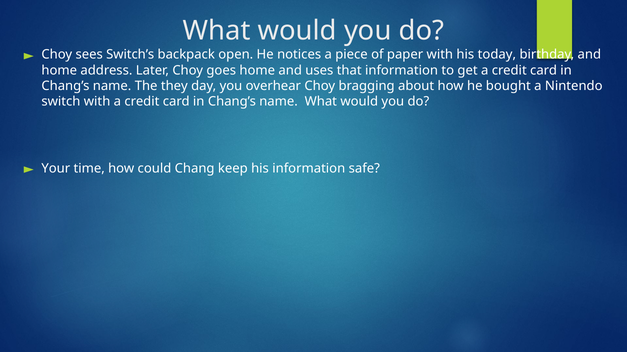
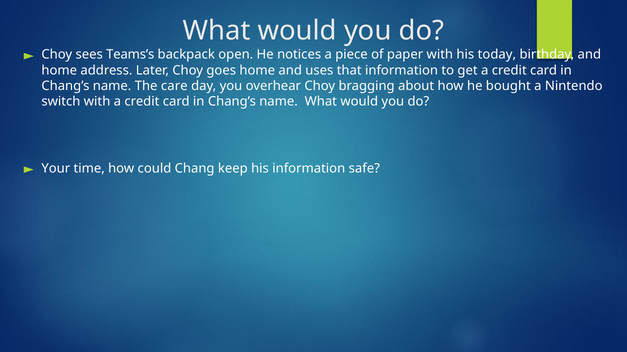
Switch’s: Switch’s -> Teams’s
they: they -> care
